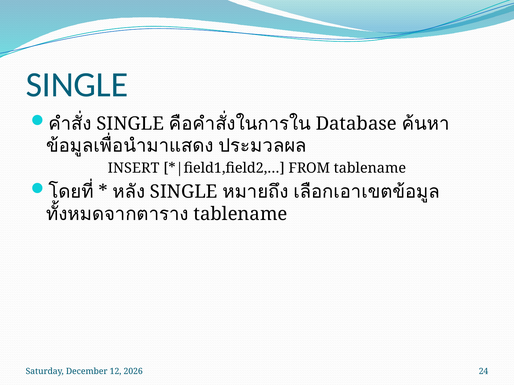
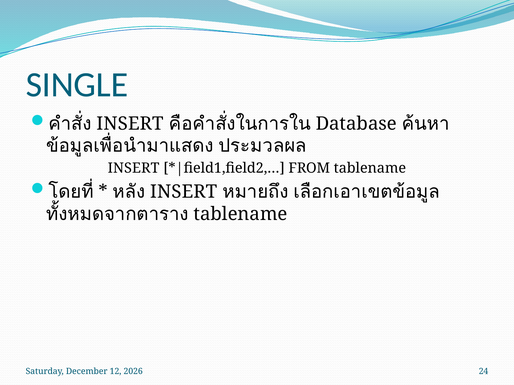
SINGLE at (130, 124): SINGLE -> INSERT
SINGLE at (184, 192): SINGLE -> INSERT
